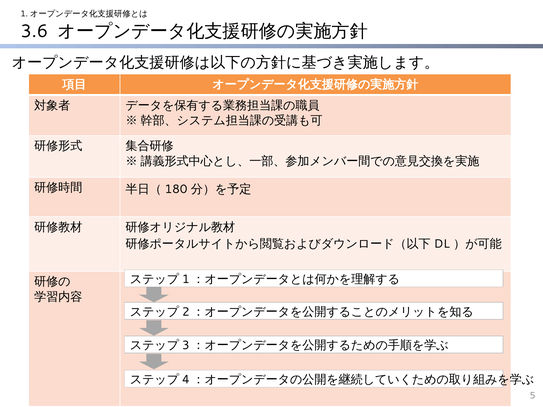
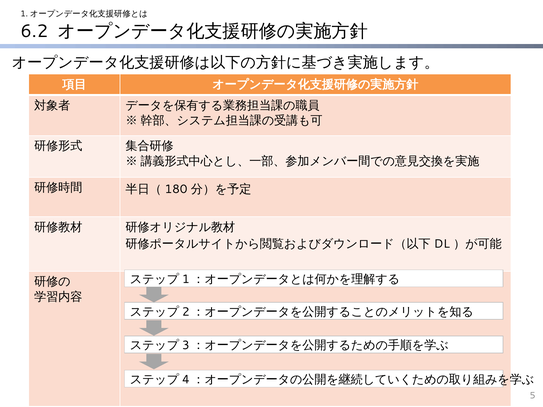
3.6: 3.6 -> 6.2
